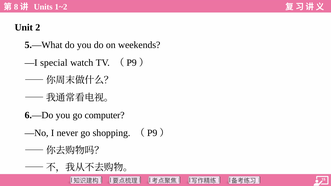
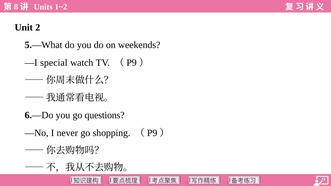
computer: computer -> questions
